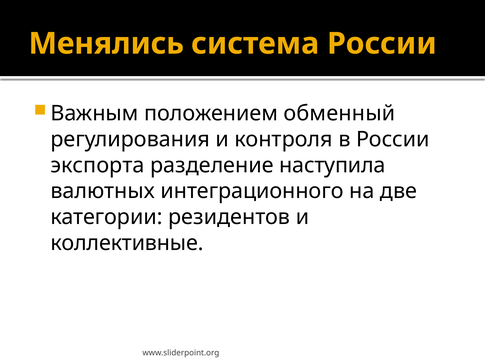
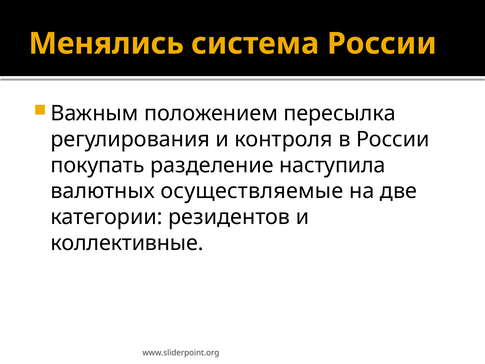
обменный: обменный -> пересылка
экспорта: экспорта -> покупать
интеграционного: интеграционного -> осуществляемые
